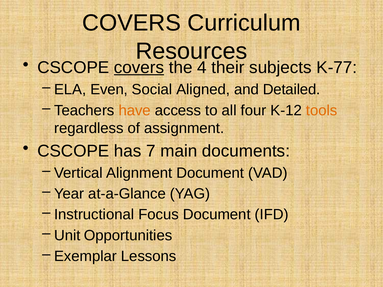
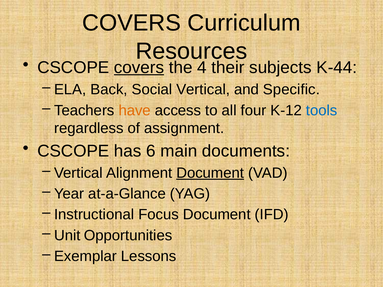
K-77: K-77 -> K-44
Even: Even -> Back
Social Aligned: Aligned -> Vertical
Detailed: Detailed -> Specific
tools colour: orange -> blue
7: 7 -> 6
Document at (210, 173) underline: none -> present
